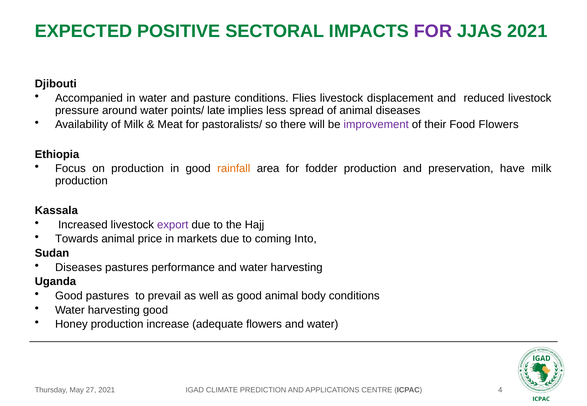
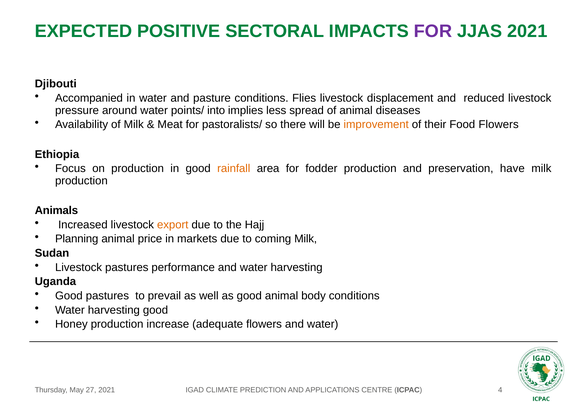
late: late -> into
improvement colour: purple -> orange
Kassala: Kassala -> Animals
export colour: purple -> orange
Towards: Towards -> Planning
coming Into: Into -> Milk
Diseases at (79, 268): Diseases -> Livestock
